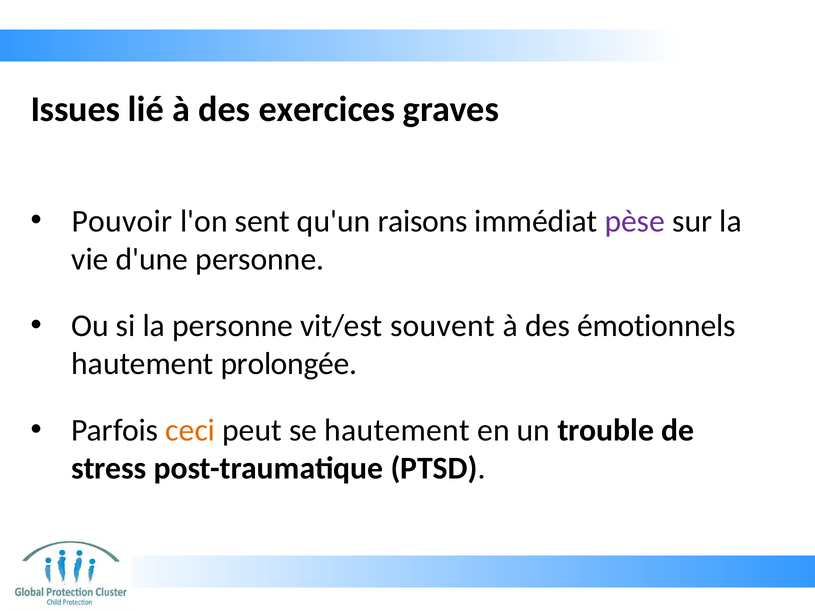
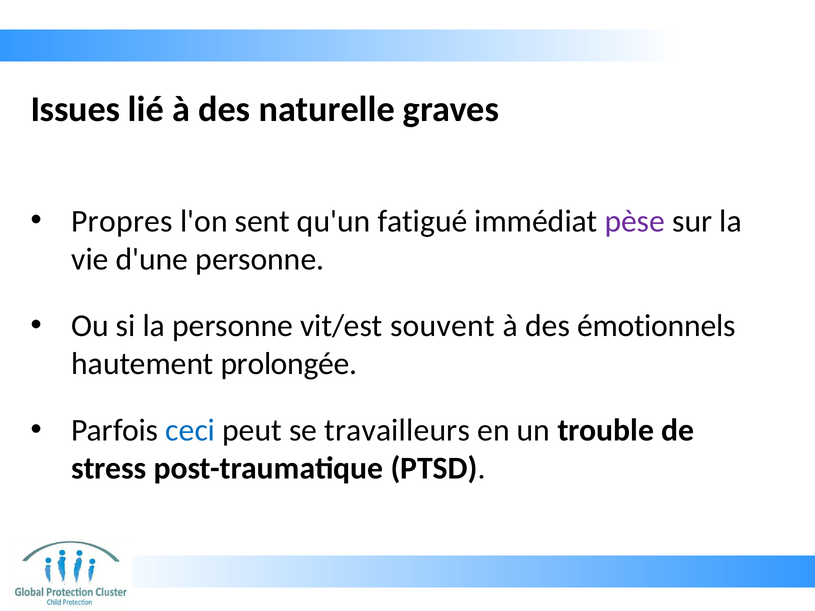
exercices: exercices -> naturelle
Pouvoir: Pouvoir -> Propres
raisons: raisons -> fatigué
ceci colour: orange -> blue
se hautement: hautement -> travailleurs
